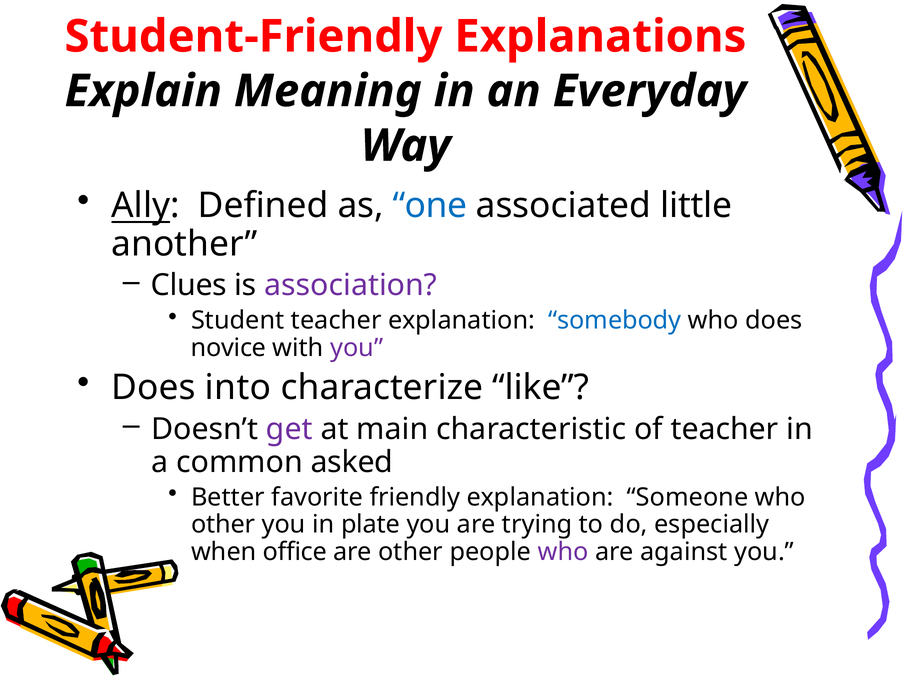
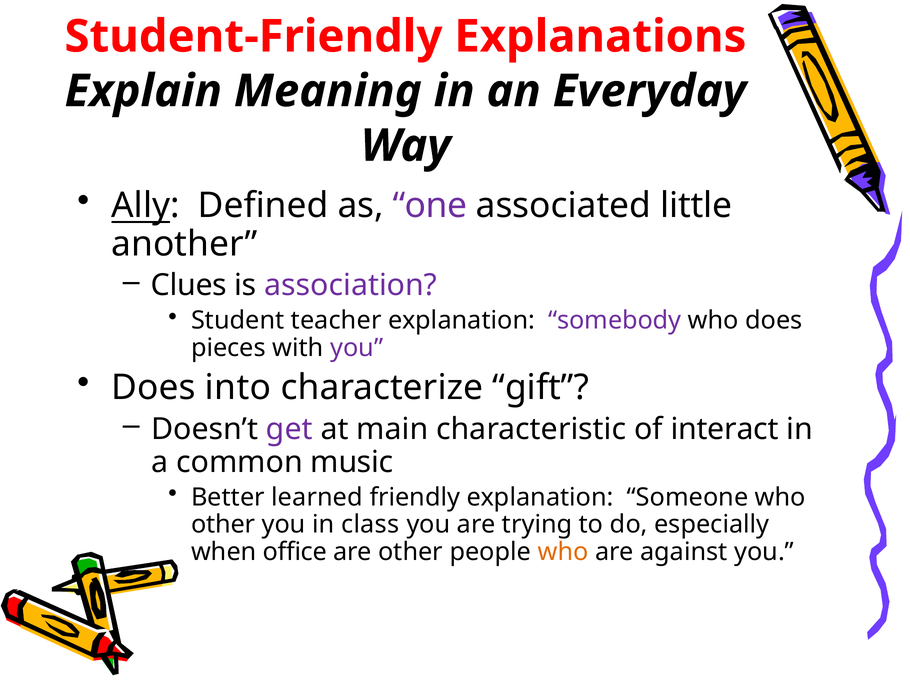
one colour: blue -> purple
somebody colour: blue -> purple
novice: novice -> pieces
like: like -> gift
of teacher: teacher -> interact
asked: asked -> music
favorite: favorite -> learned
plate: plate -> class
who at (563, 551) colour: purple -> orange
